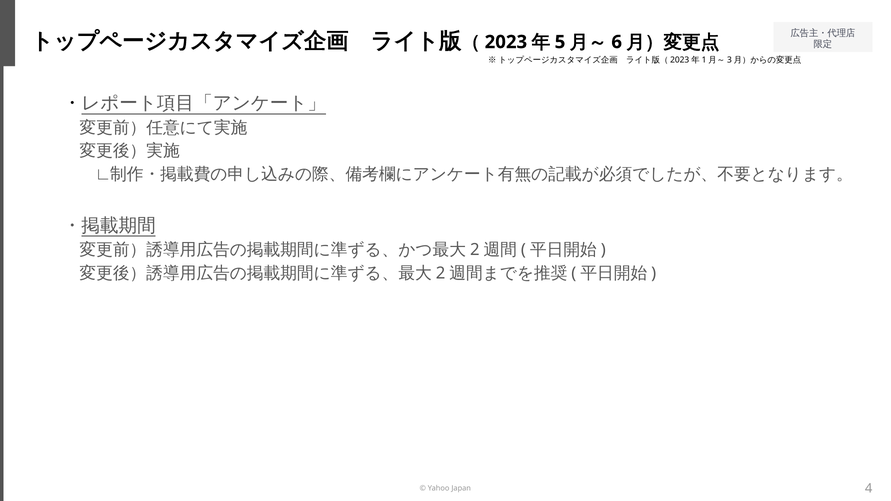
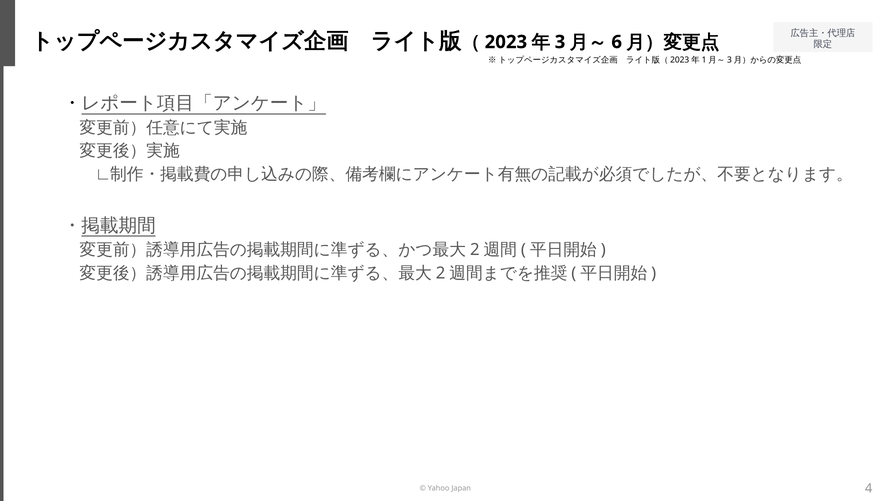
5: 5 -> 3
